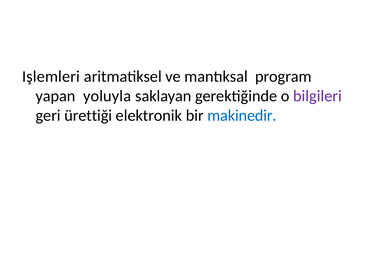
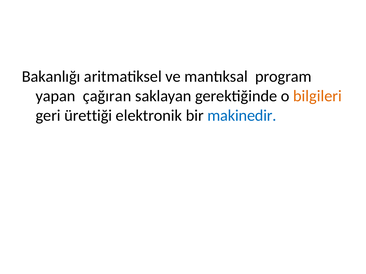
Işlemleri: Işlemleri -> Bakanlığı
yoluyla: yoluyla -> çağıran
bilgileri colour: purple -> orange
